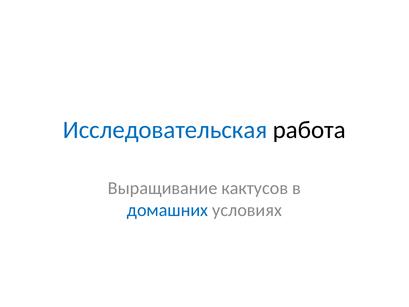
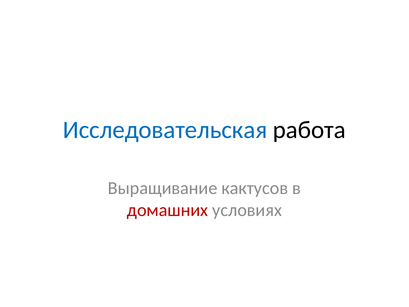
домашних colour: blue -> red
